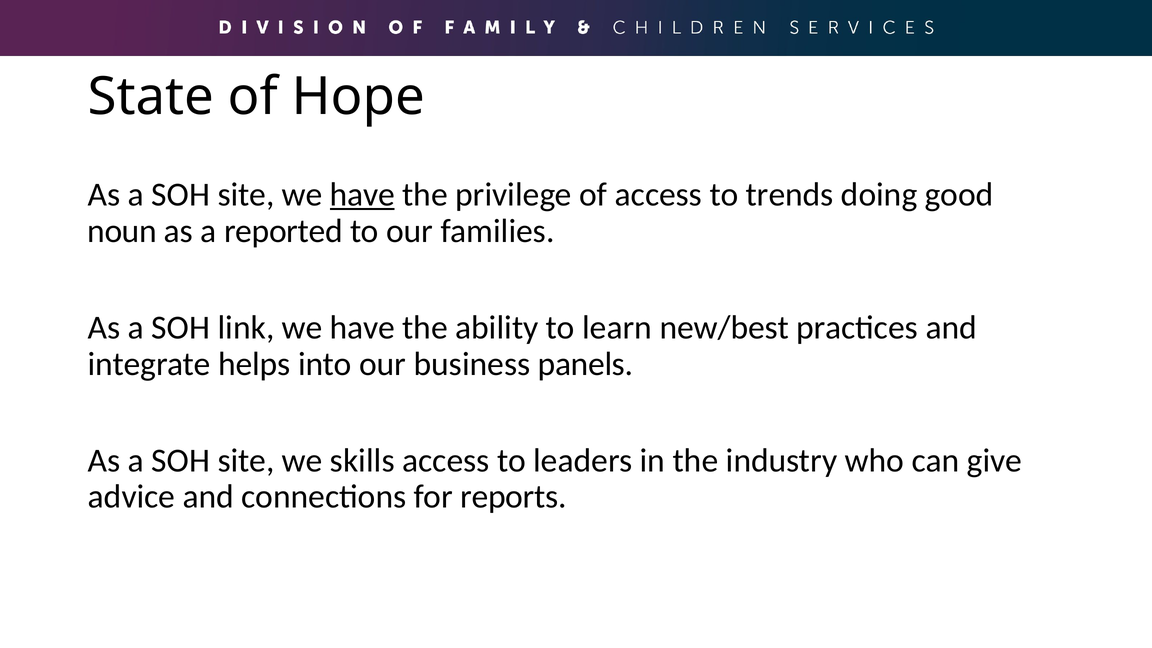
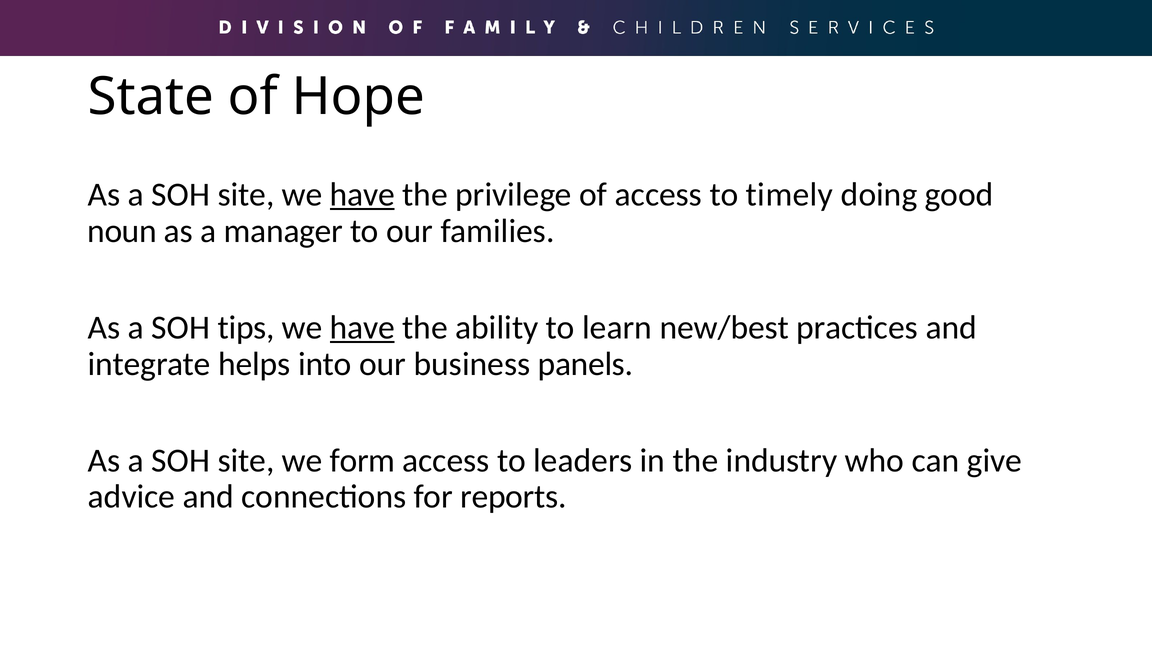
trends: trends -> timely
reported: reported -> manager
link: link -> tips
have at (362, 328) underline: none -> present
skills: skills -> form
